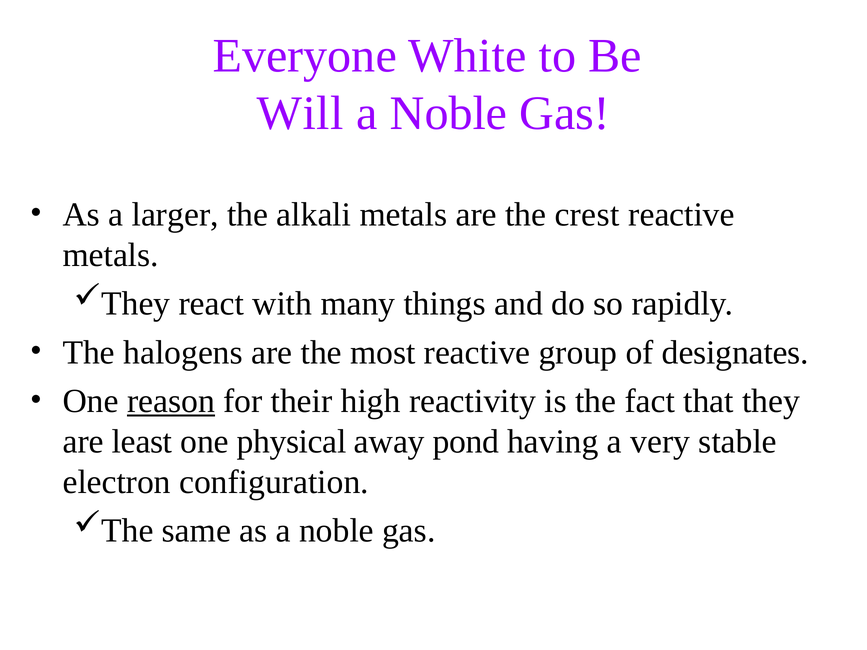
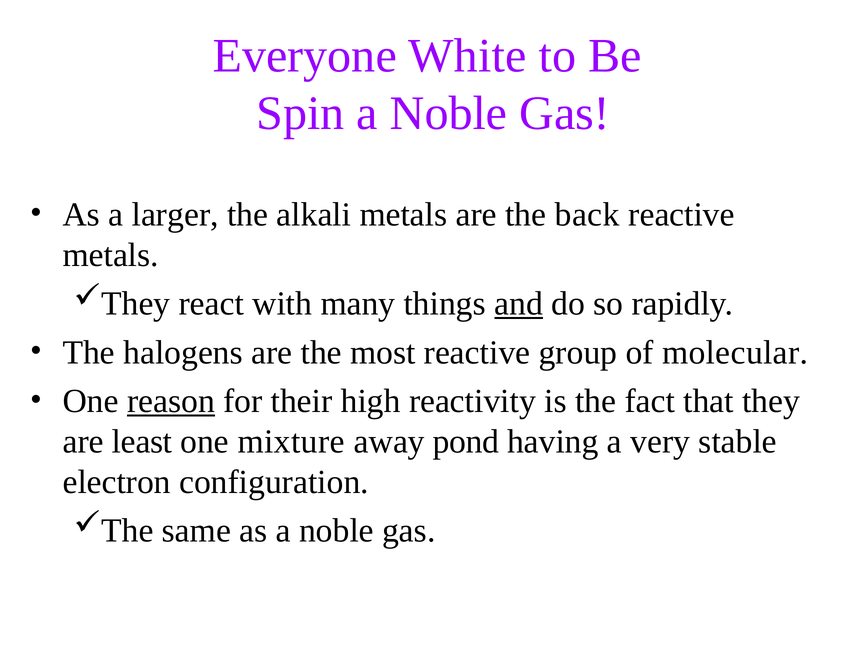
Will: Will -> Spin
crest: crest -> back
and underline: none -> present
designates: designates -> molecular
physical: physical -> mixture
